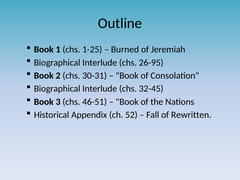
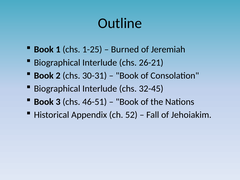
26-95: 26-95 -> 26-21
Rewritten: Rewritten -> Jehoiakim
